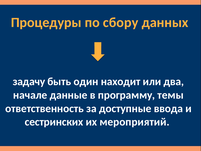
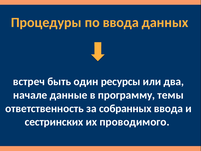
по сбору: сбору -> ввода
задачу: задачу -> встреч
находит: находит -> ресурсы
доступные: доступные -> собранных
мероприятий: мероприятий -> проводимого
